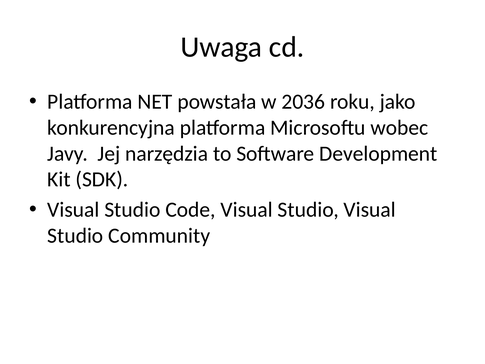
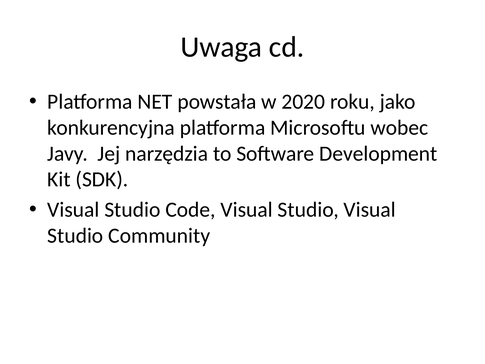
2036: 2036 -> 2020
